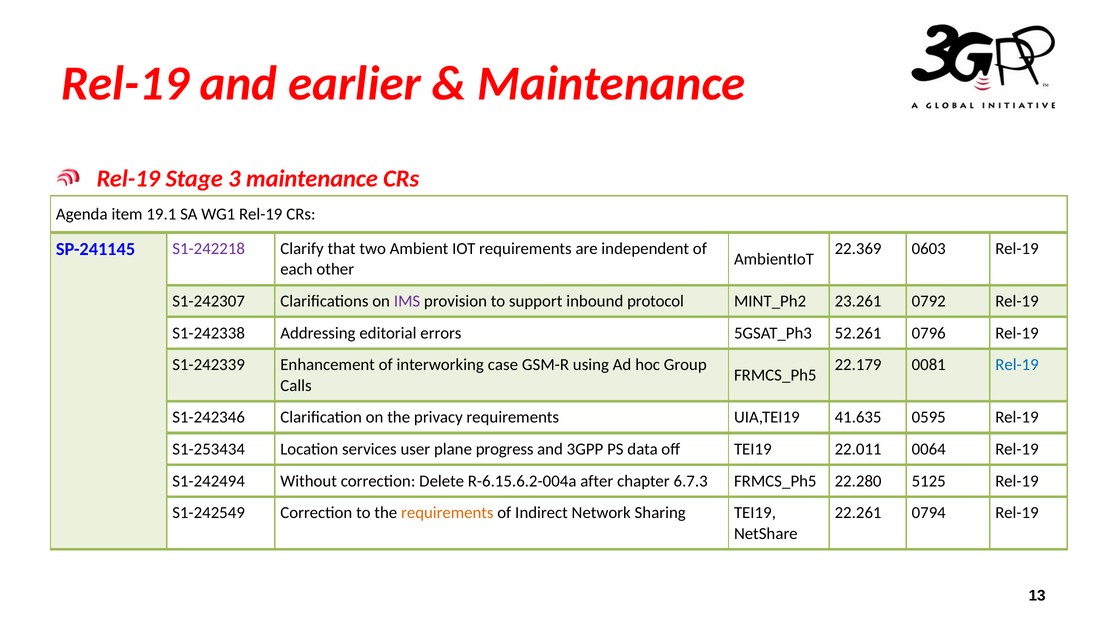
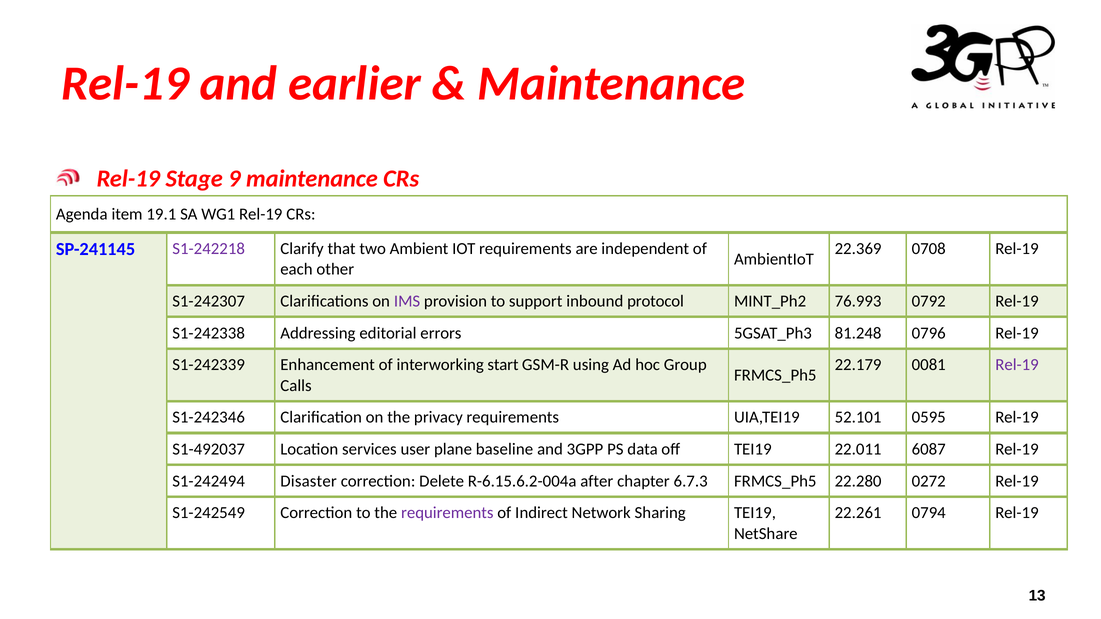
3: 3 -> 9
0603: 0603 -> 0708
23.261: 23.261 -> 76.993
52.261: 52.261 -> 81.248
case: case -> start
Rel-19 at (1017, 365) colour: blue -> purple
41.635: 41.635 -> 52.101
S1-253434: S1-253434 -> S1-492037
progress: progress -> baseline
0064: 0064 -> 6087
Without: Without -> Disaster
5125: 5125 -> 0272
requirements at (447, 513) colour: orange -> purple
